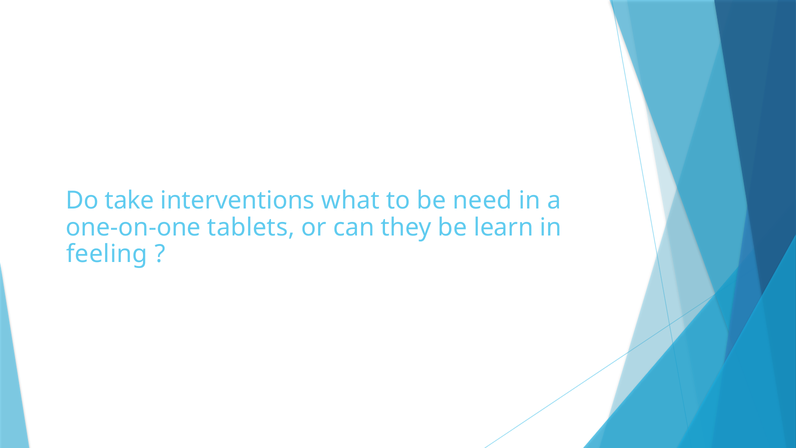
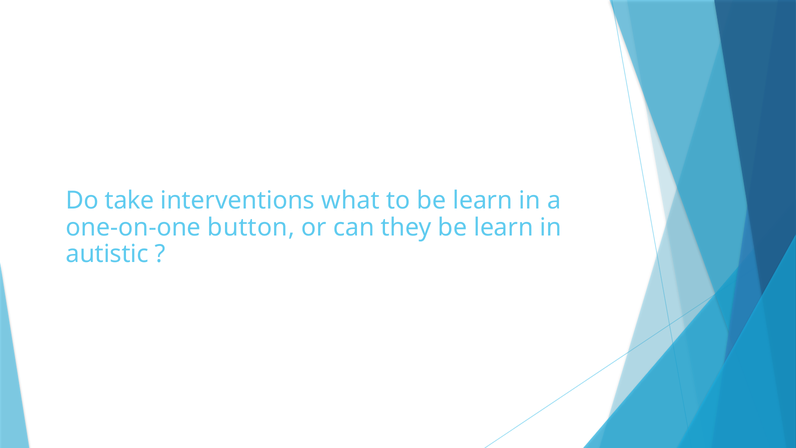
to be need: need -> learn
tablets: tablets -> button
feeling: feeling -> autistic
